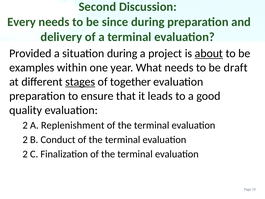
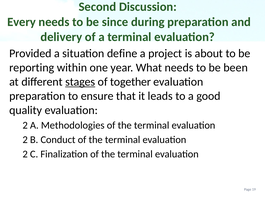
situation during: during -> define
about underline: present -> none
examples: examples -> reporting
draft: draft -> been
Replenishment: Replenishment -> Methodologies
